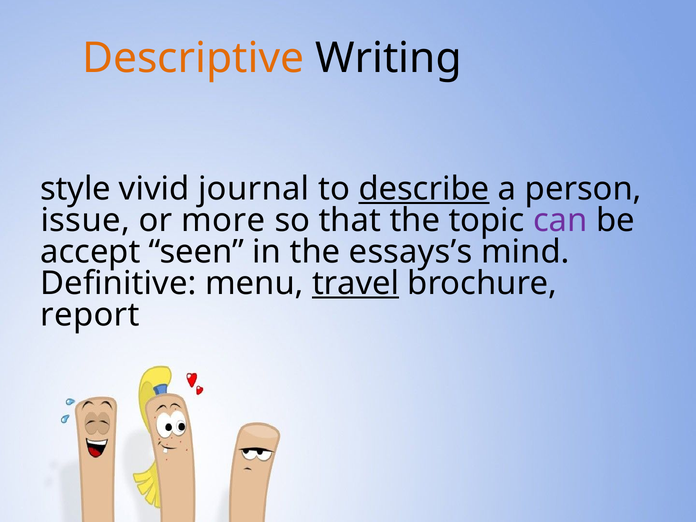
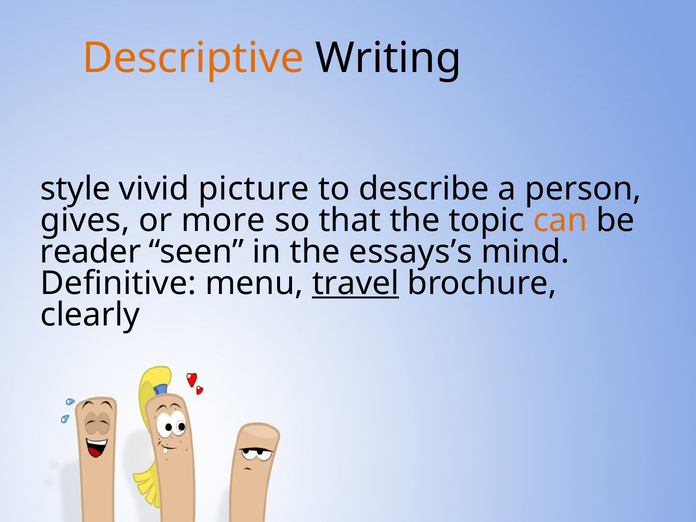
journal: journal -> picture
describe underline: present -> none
issue: issue -> gives
can colour: purple -> orange
accept: accept -> reader
report: report -> clearly
